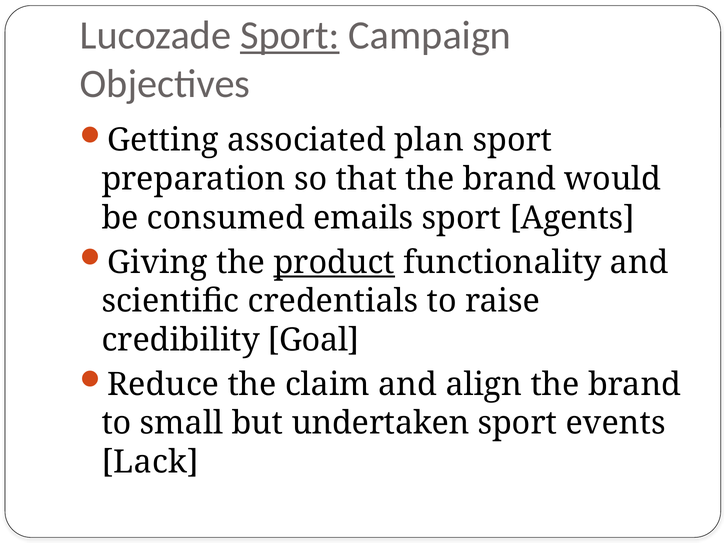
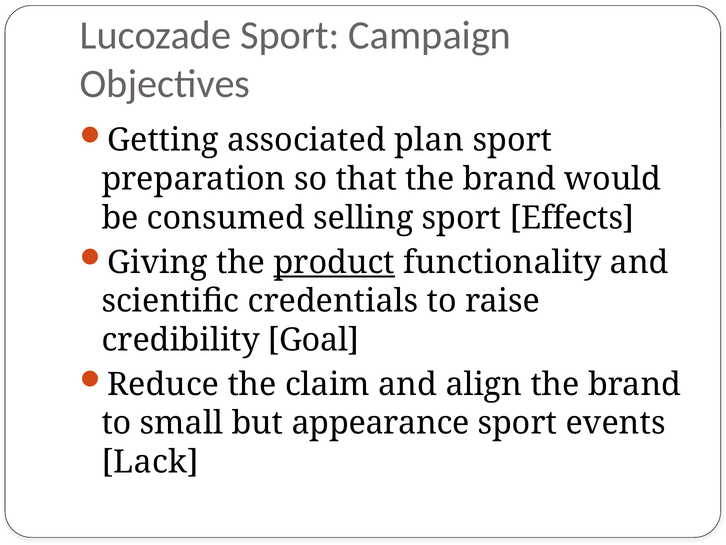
Sport at (290, 36) underline: present -> none
emails: emails -> selling
Agents: Agents -> Effects
undertaken: undertaken -> appearance
